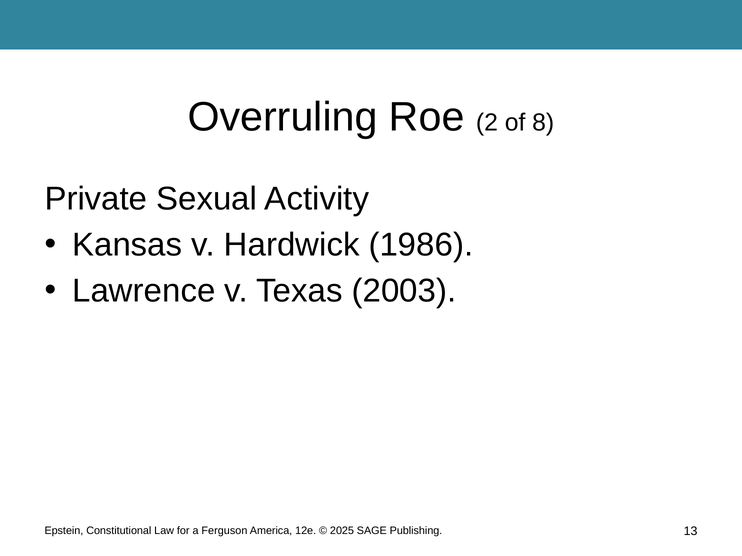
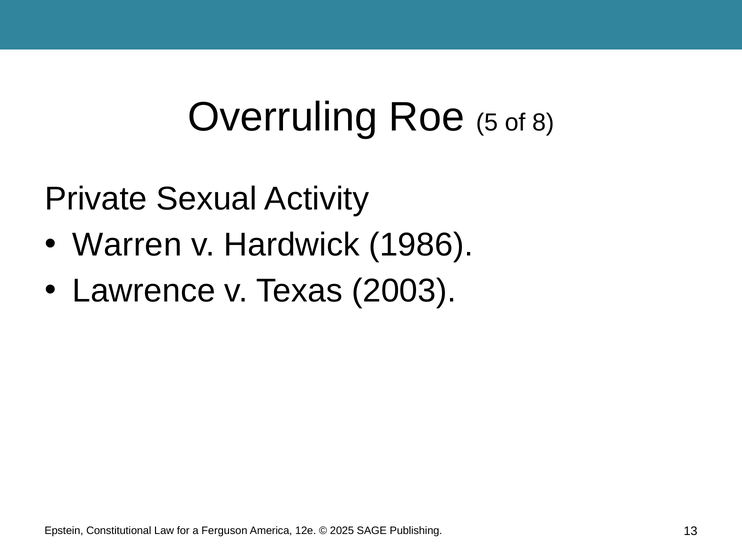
2: 2 -> 5
Kansas: Kansas -> Warren
